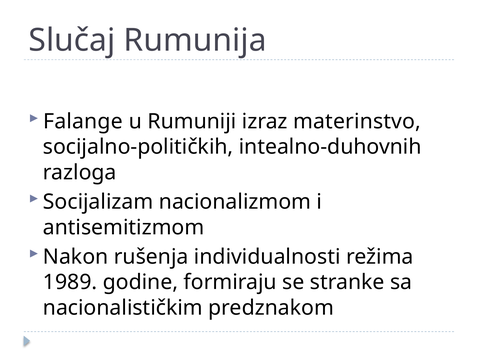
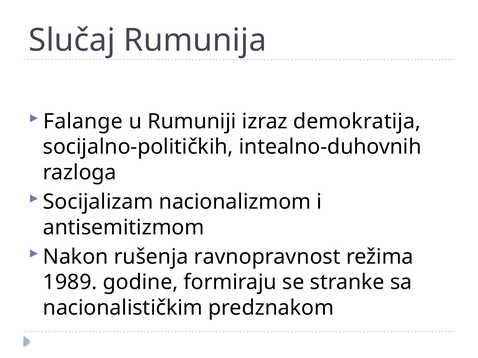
materinstvo: materinstvo -> demokratija
individualnosti: individualnosti -> ravnopravnost
